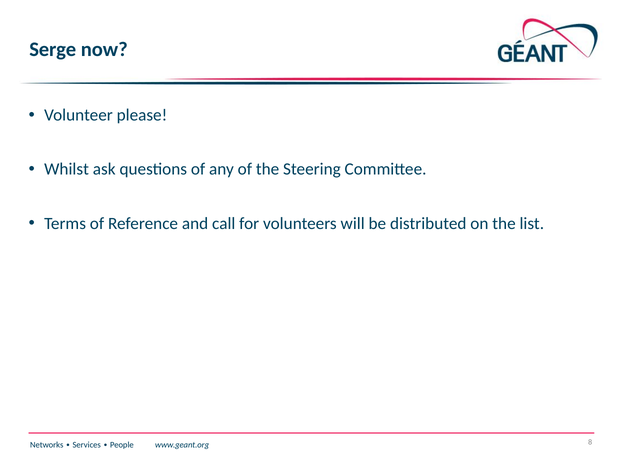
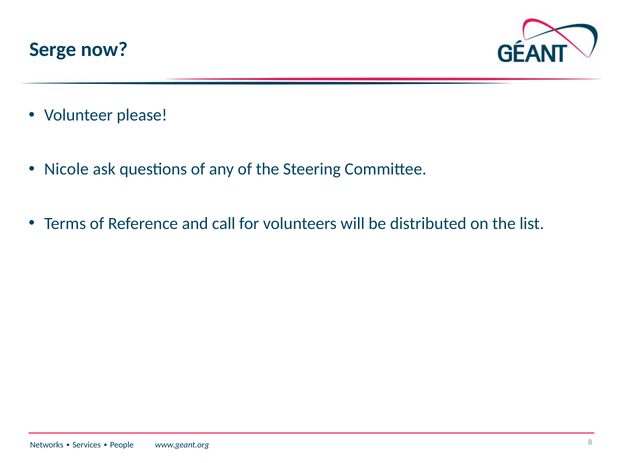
Whilst: Whilst -> Nicole
